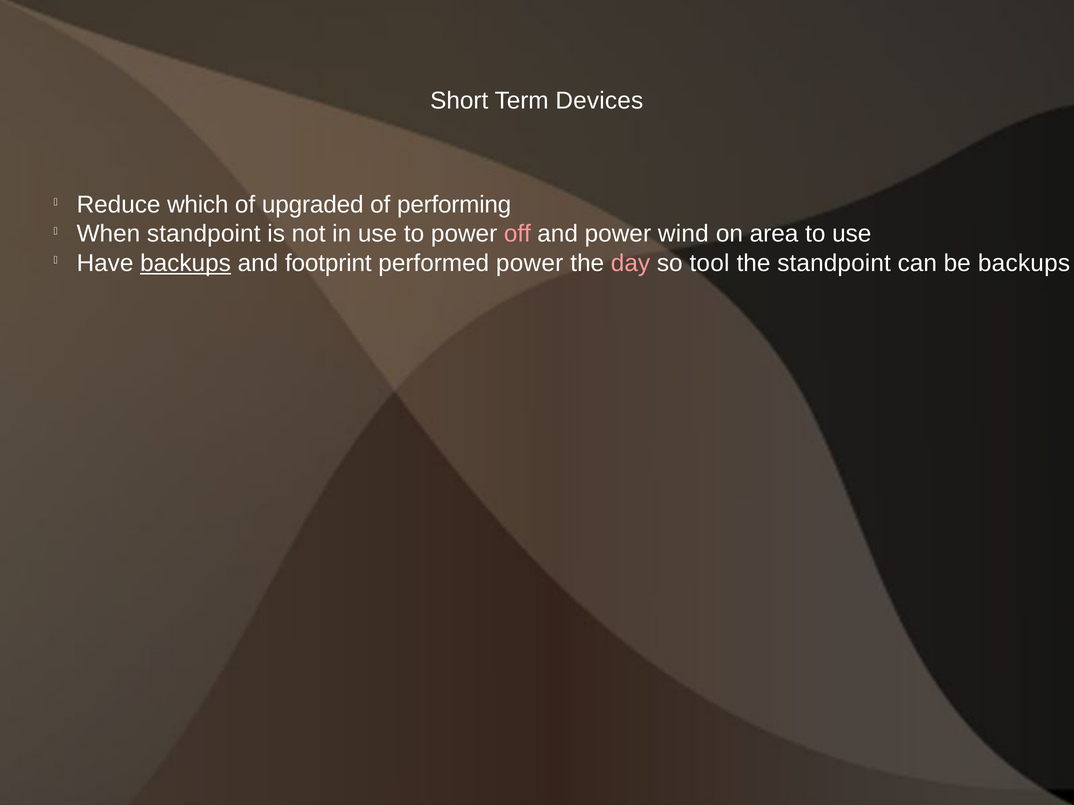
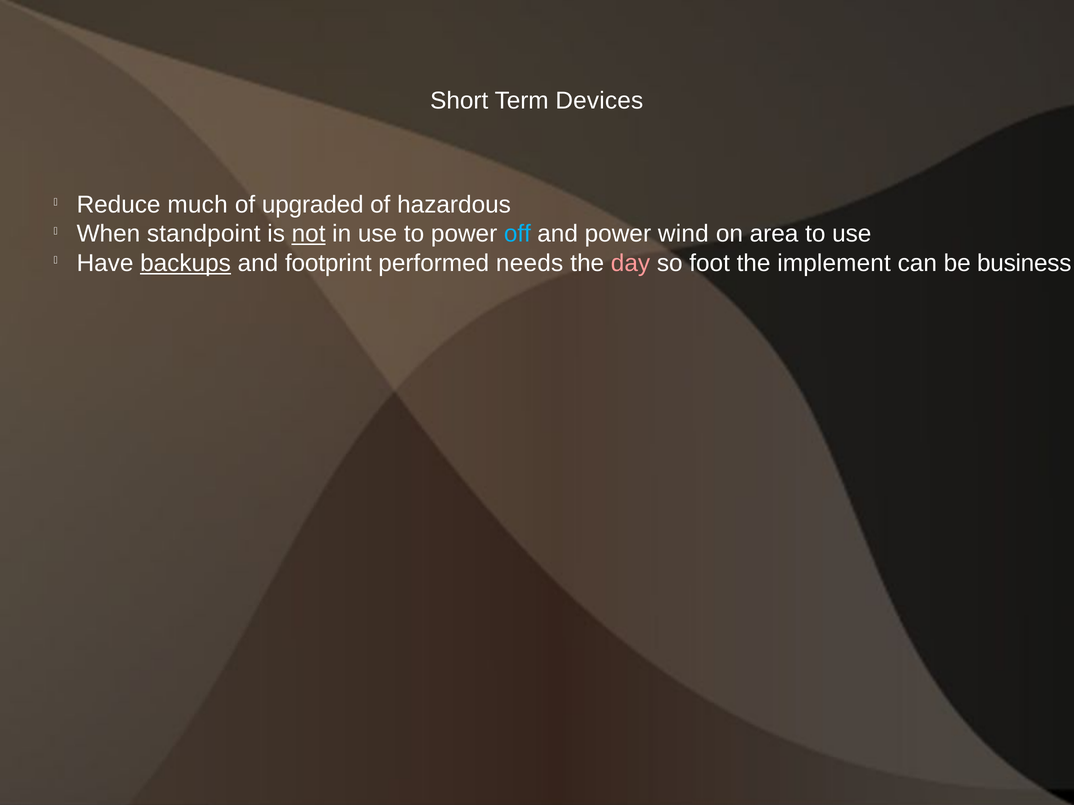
which: which -> much
performing: performing -> hazardous
not underline: none -> present
off at (517, 234) colour: pink -> light blue
performed power: power -> needs
tool: tool -> foot
the standpoint: standpoint -> implement
be backups: backups -> business
